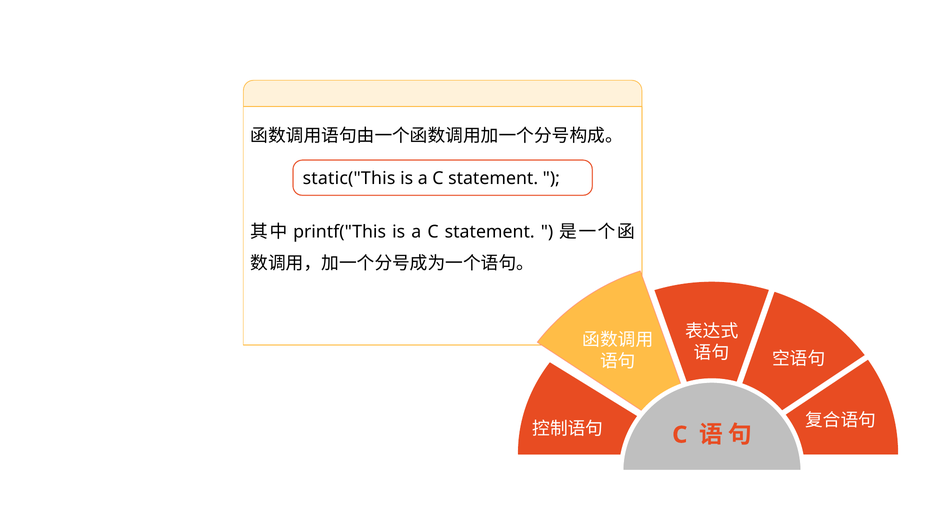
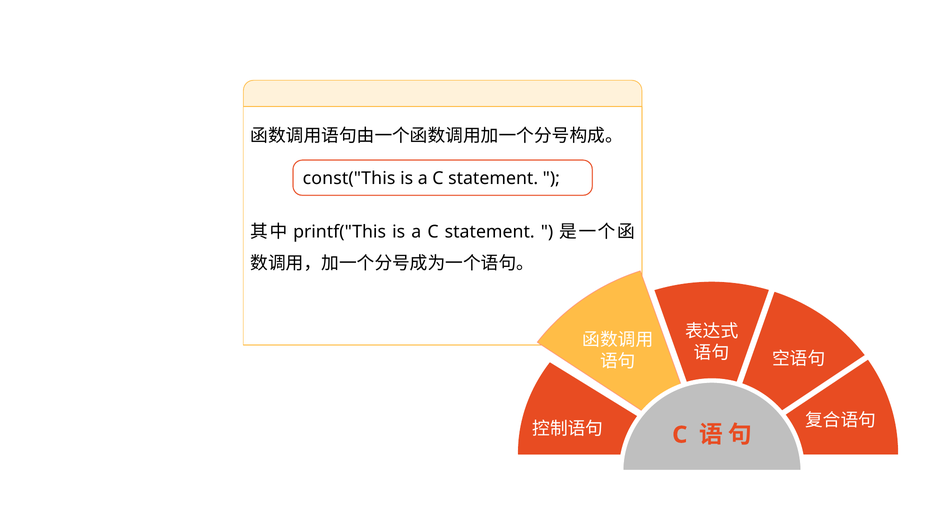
static("This: static("This -> const("This
